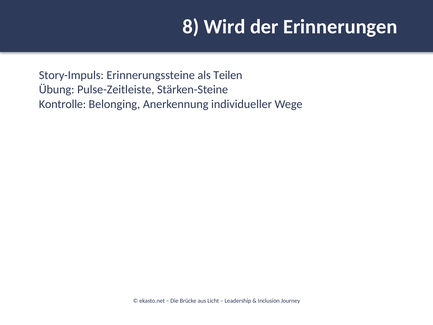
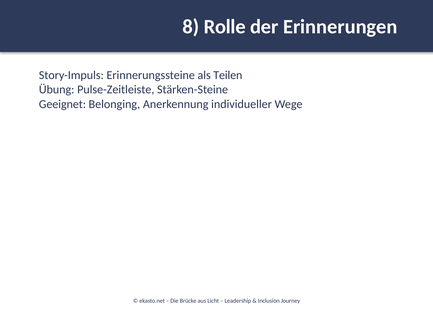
Wird: Wird -> Rolle
Kontrolle: Kontrolle -> Geeignet
